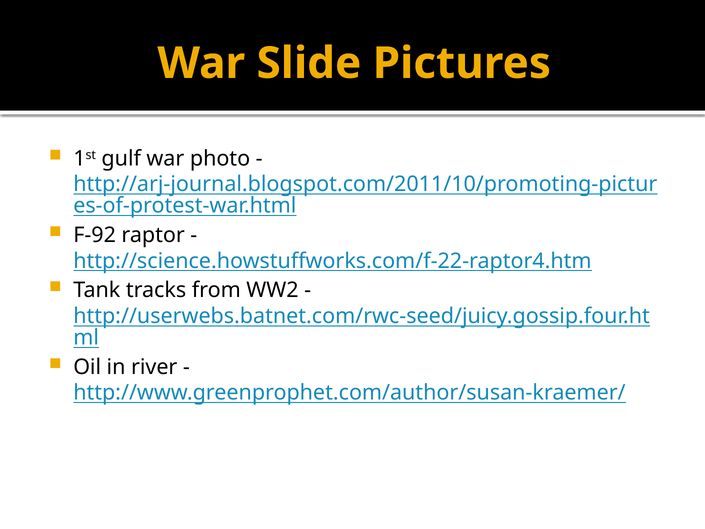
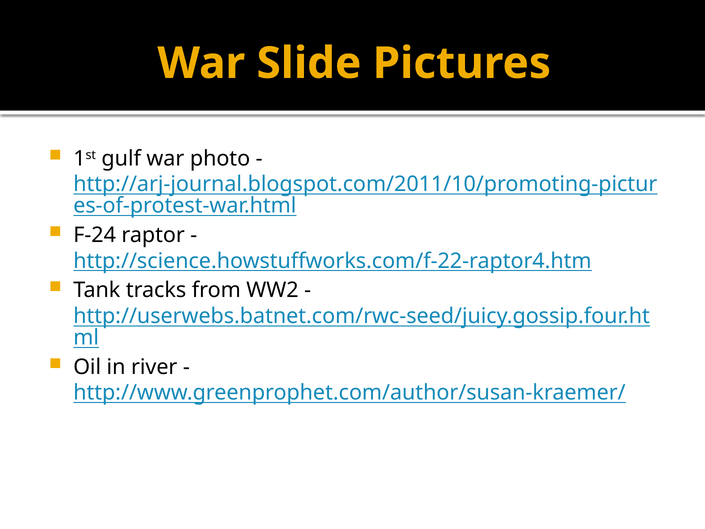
F-92: F-92 -> F-24
